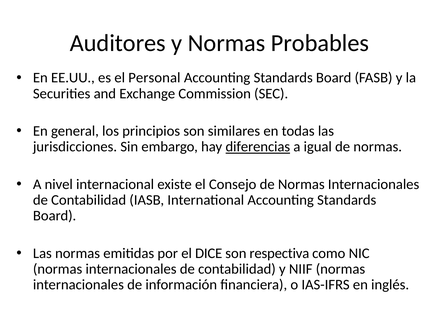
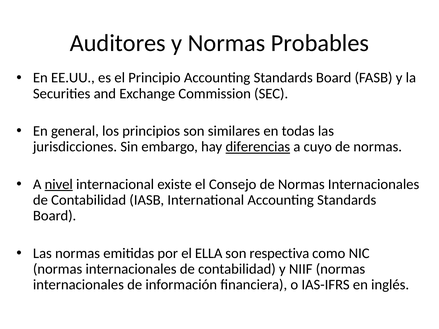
Personal: Personal -> Principio
igual: igual -> cuyo
nivel underline: none -> present
DICE: DICE -> ELLA
